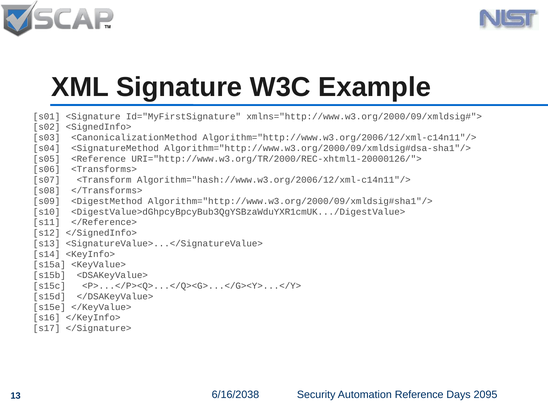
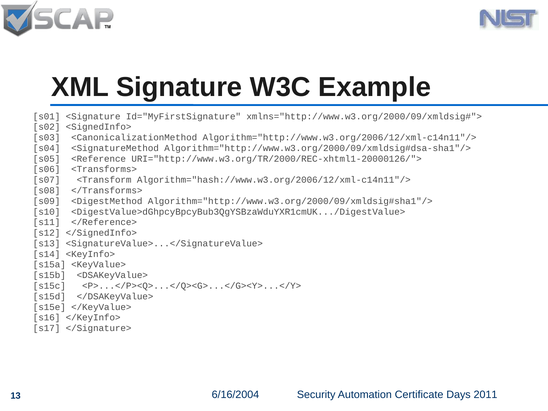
6/16/2038: 6/16/2038 -> 6/16/2004
Reference: Reference -> Certificate
2095: 2095 -> 2011
